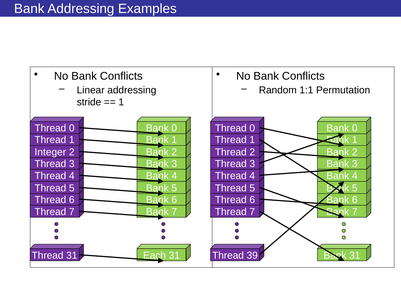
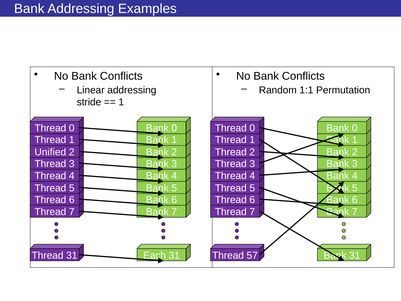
Integer: Integer -> Unified
39: 39 -> 57
